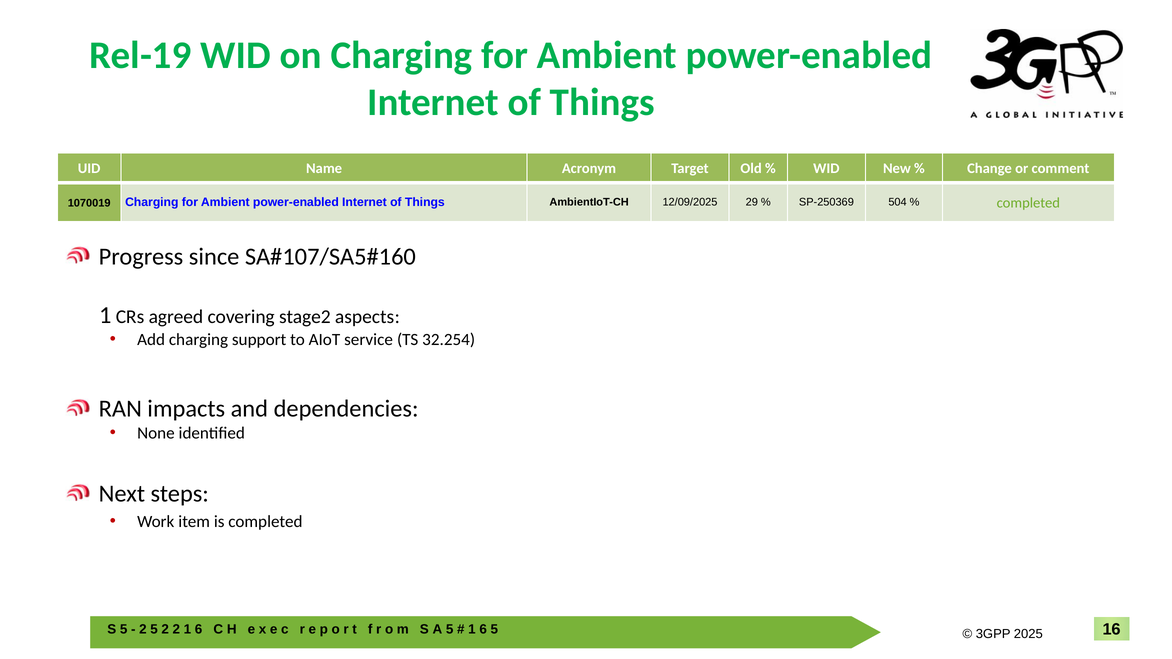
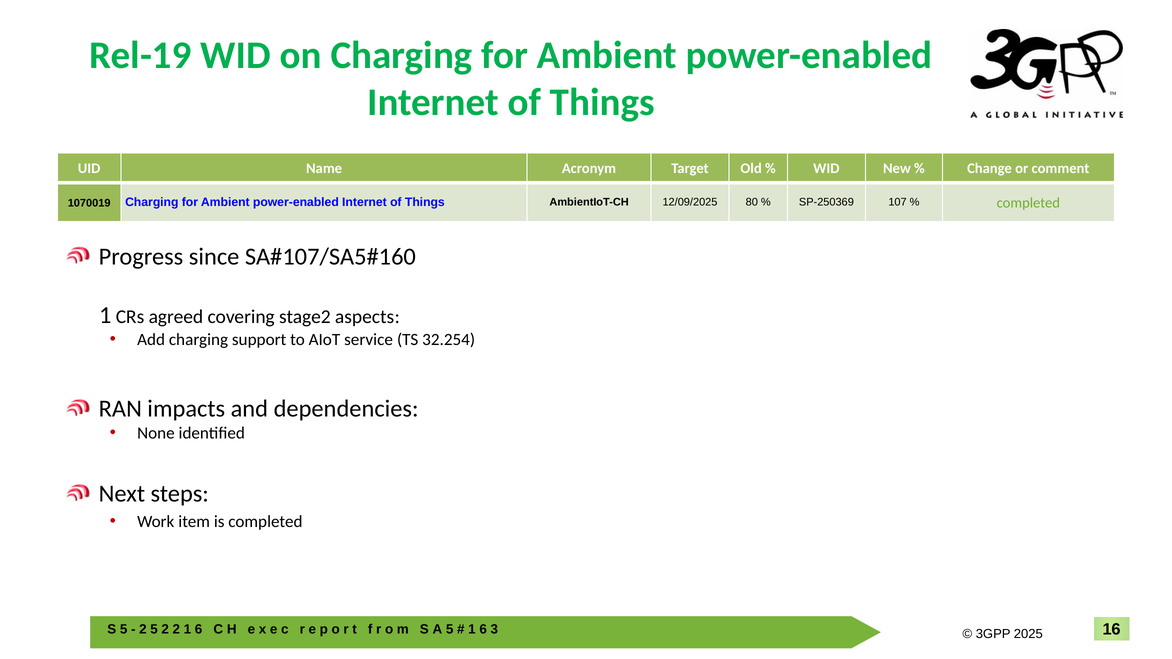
29: 29 -> 80
504: 504 -> 107
5 at (494, 630): 5 -> 3
